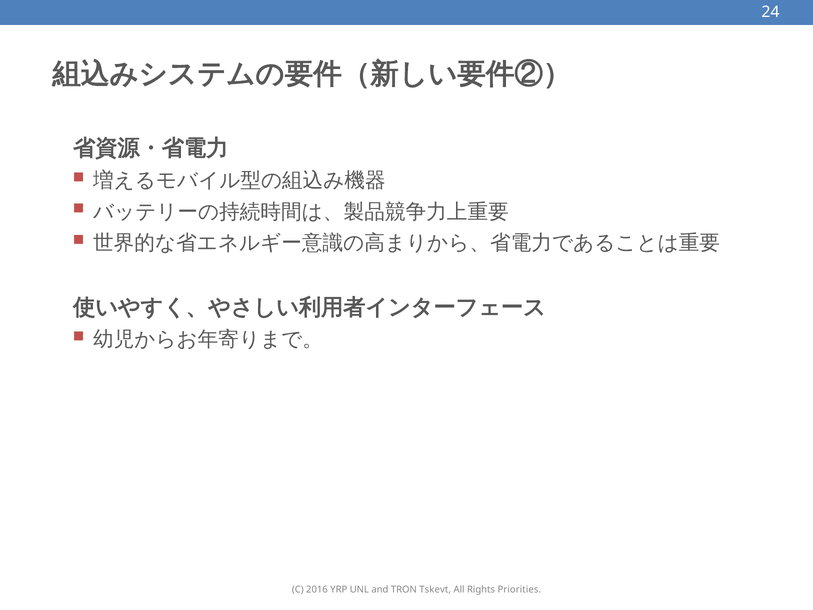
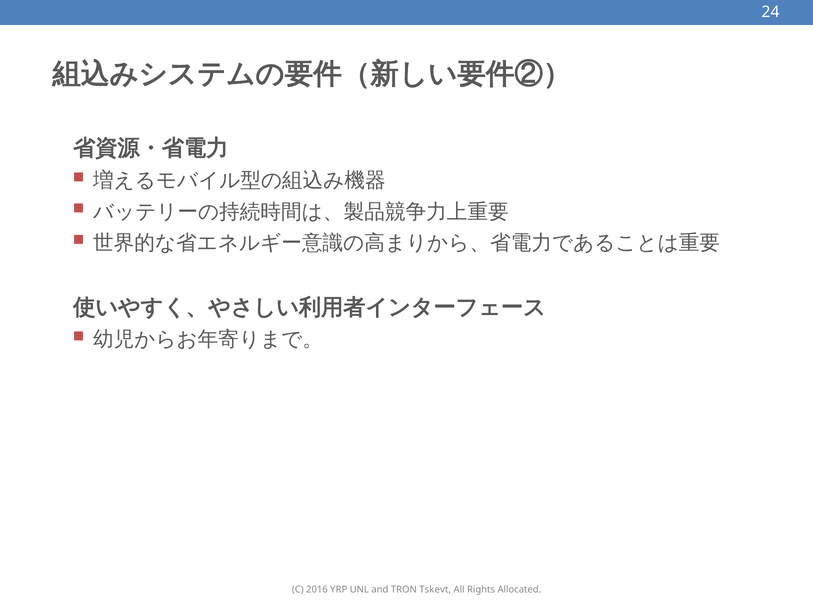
Priorities: Priorities -> Allocated
